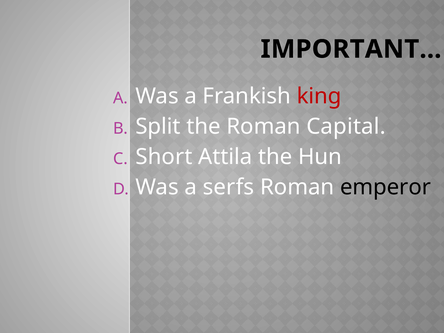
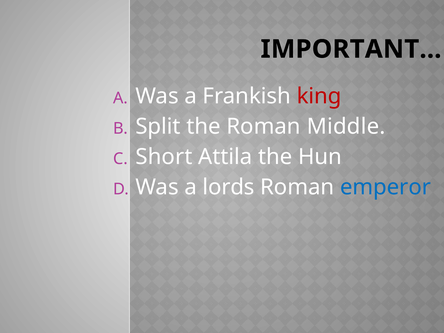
Capital: Capital -> Middle
serfs: serfs -> lords
emperor colour: black -> blue
